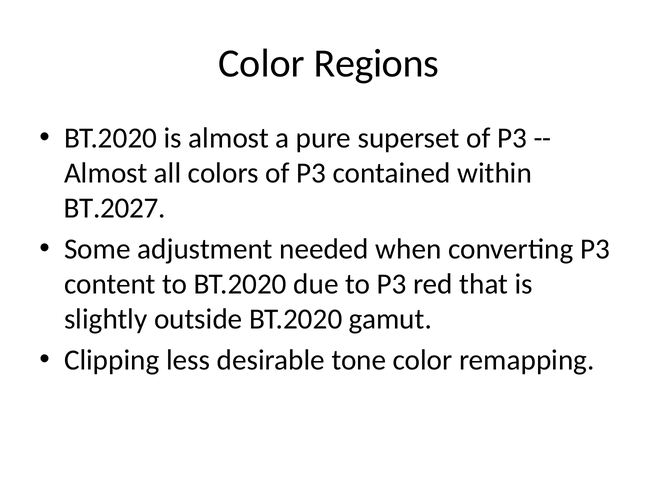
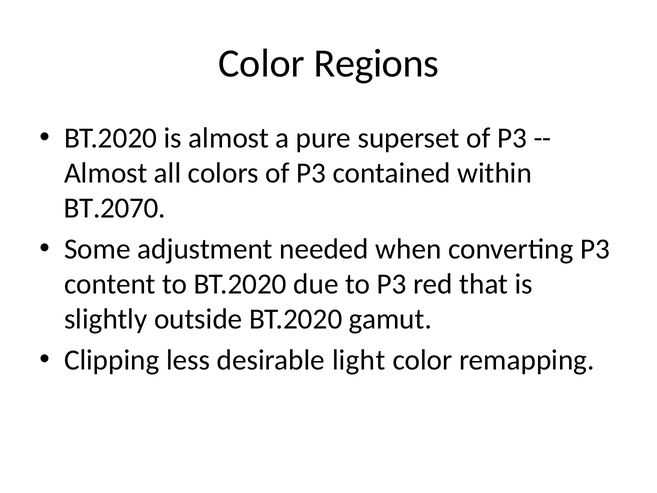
BT.2027: BT.2027 -> BT.2070
tone: tone -> light
